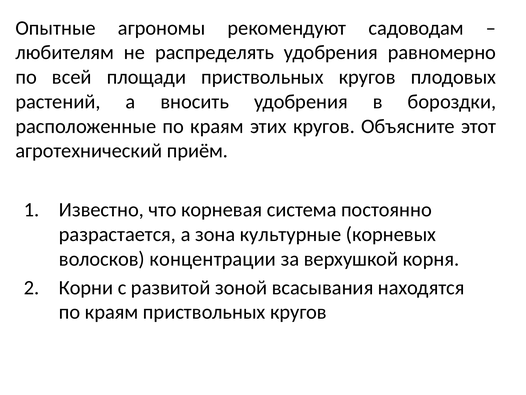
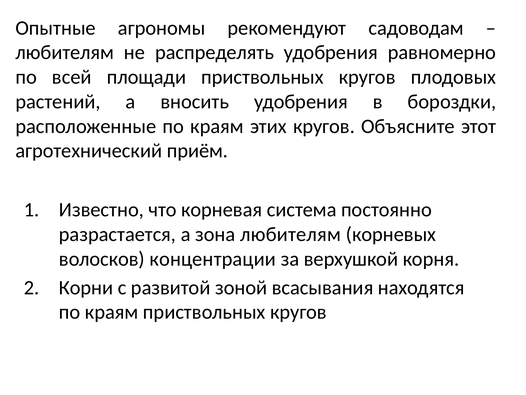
зона культурные: культурные -> любителям
